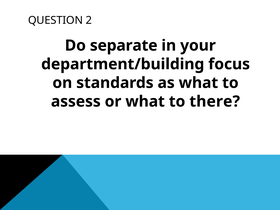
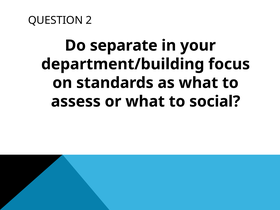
there: there -> social
